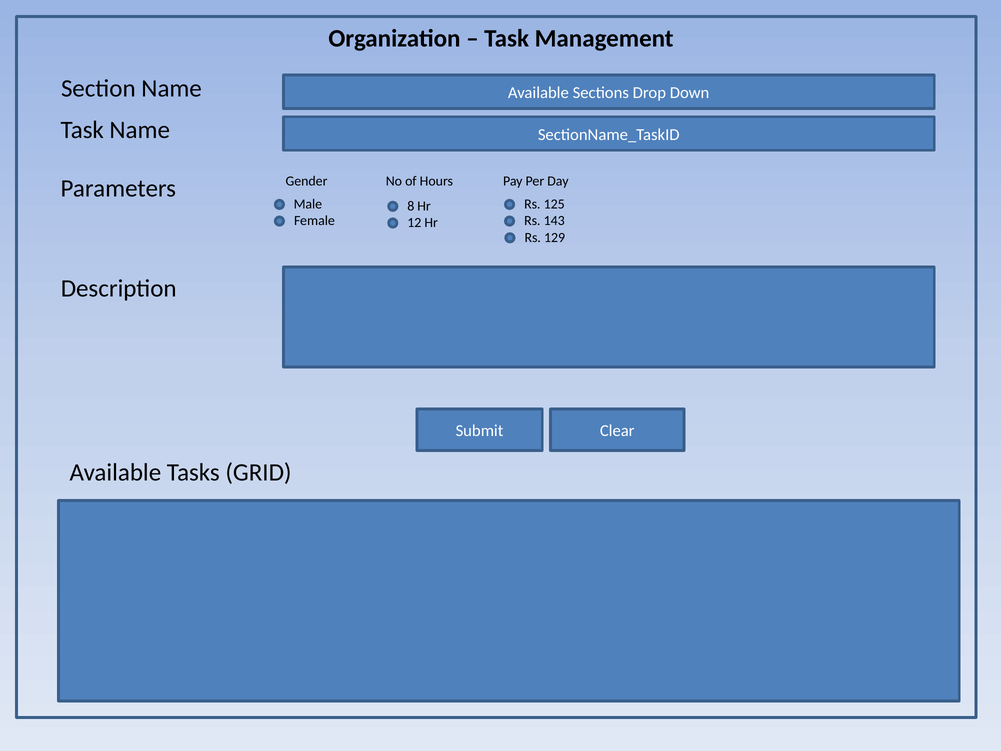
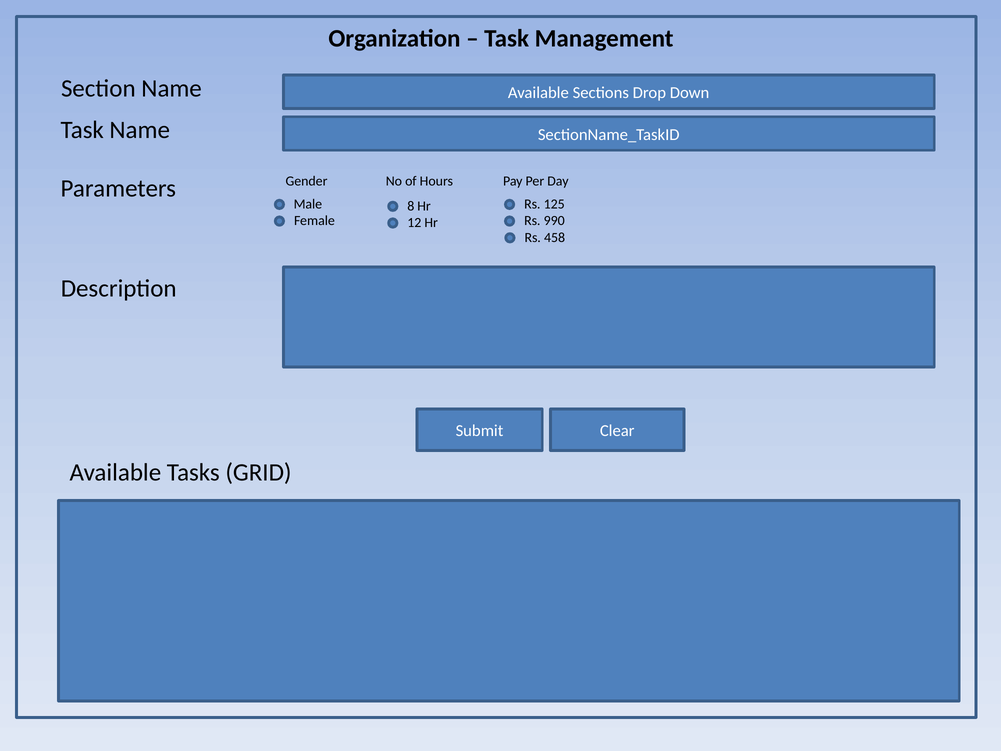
143: 143 -> 990
129: 129 -> 458
